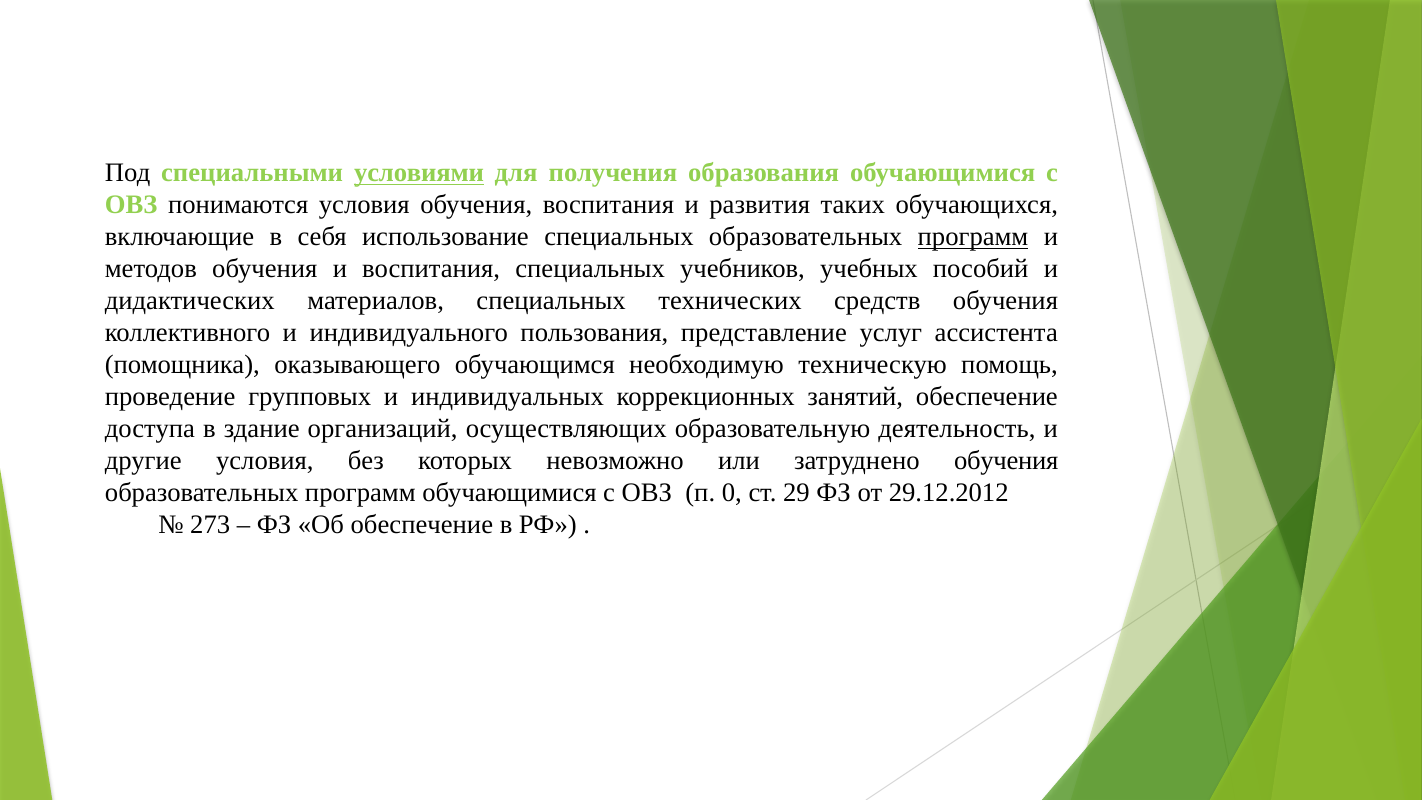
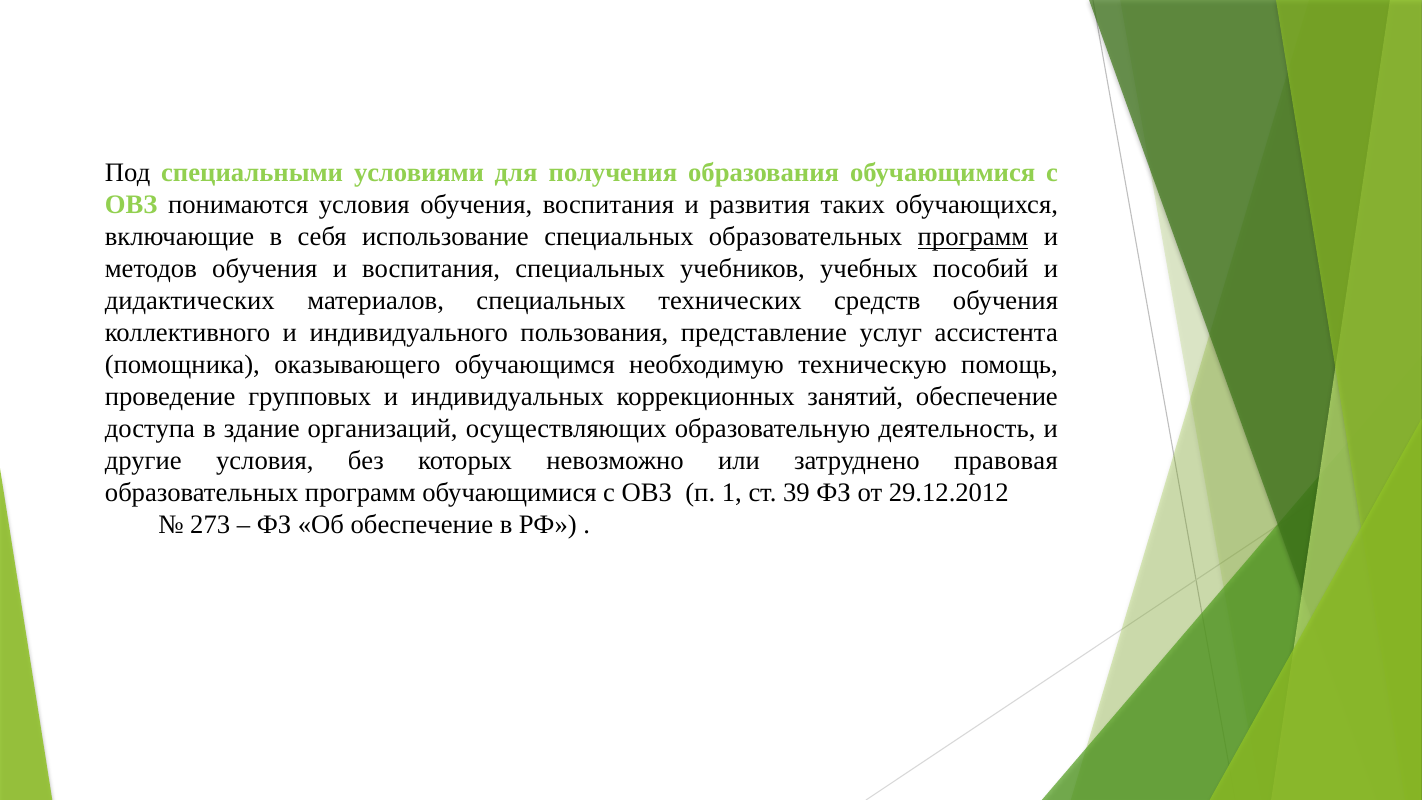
условиями underline: present -> none
затруднено обучения: обучения -> правовая
0: 0 -> 1
29: 29 -> 39
